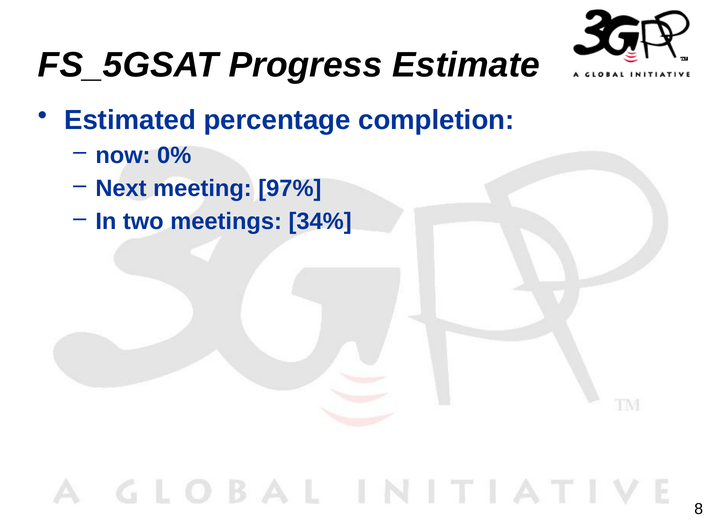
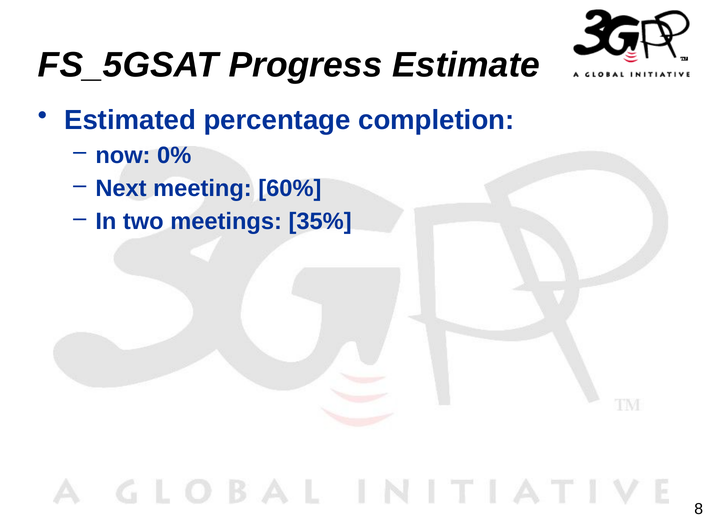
97%: 97% -> 60%
34%: 34% -> 35%
